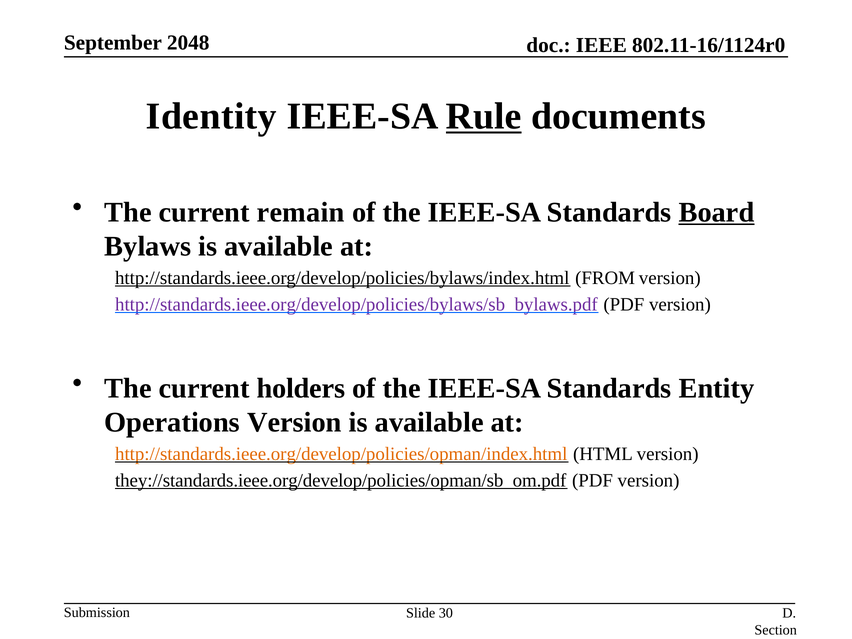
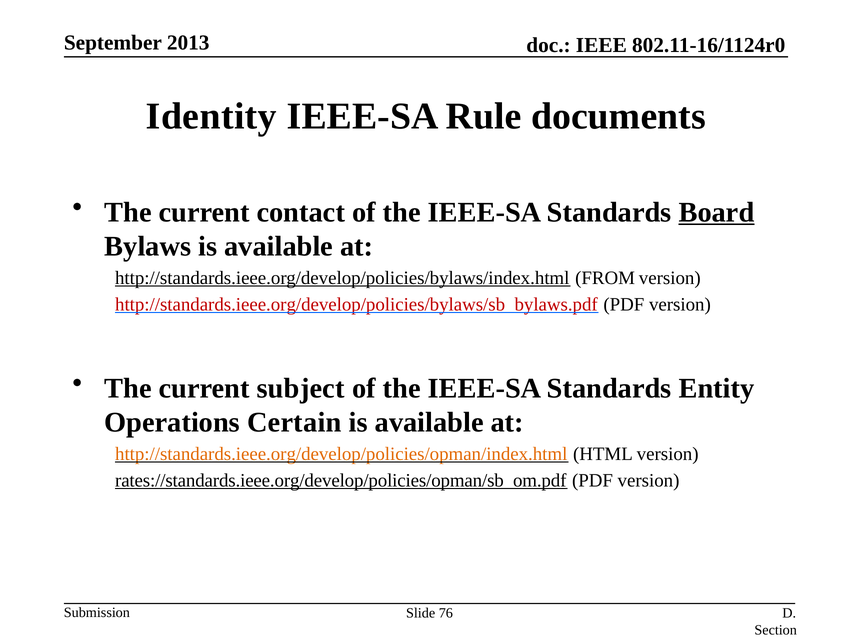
2048: 2048 -> 2013
Rule underline: present -> none
remain: remain -> contact
http://standards.ieee.org/develop/policies/bylaws/sb_bylaws.pdf colour: purple -> red
holders: holders -> subject
Operations Version: Version -> Certain
they://standards.ieee.org/develop/policies/opman/sb_om.pdf: they://standards.ieee.org/develop/policies/opman/sb_om.pdf -> rates://standards.ieee.org/develop/policies/opman/sb_om.pdf
30: 30 -> 76
